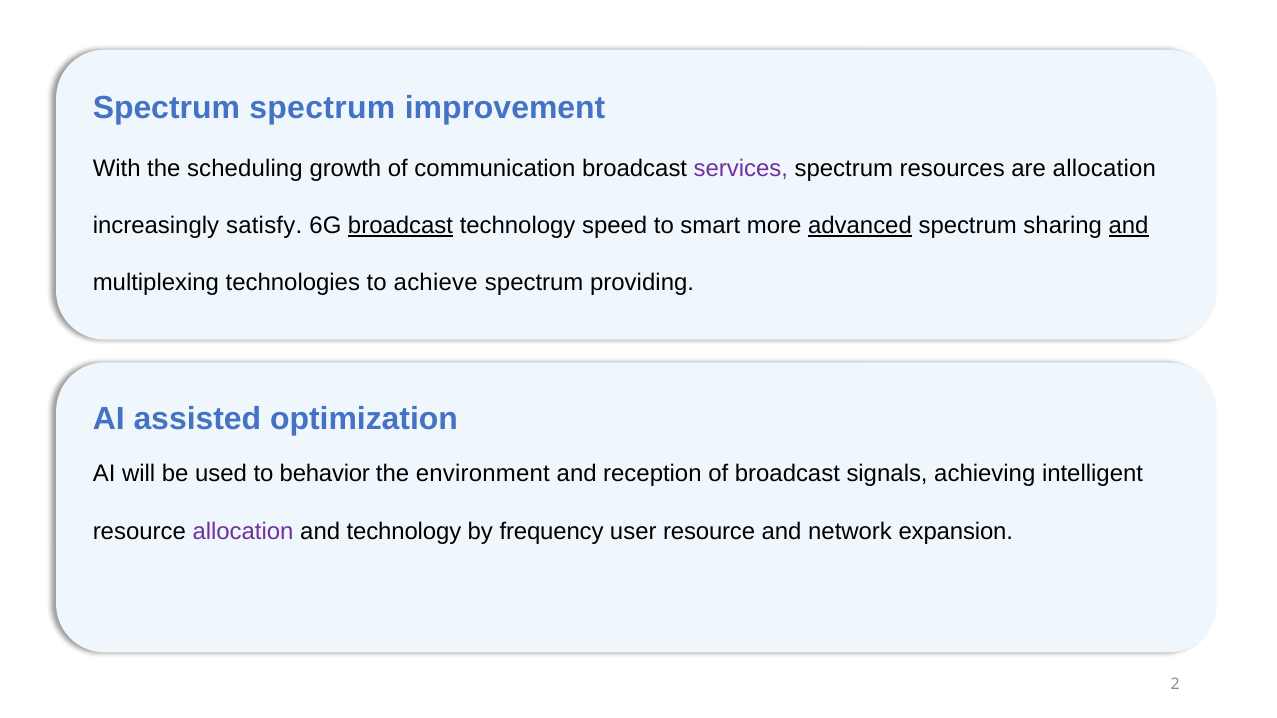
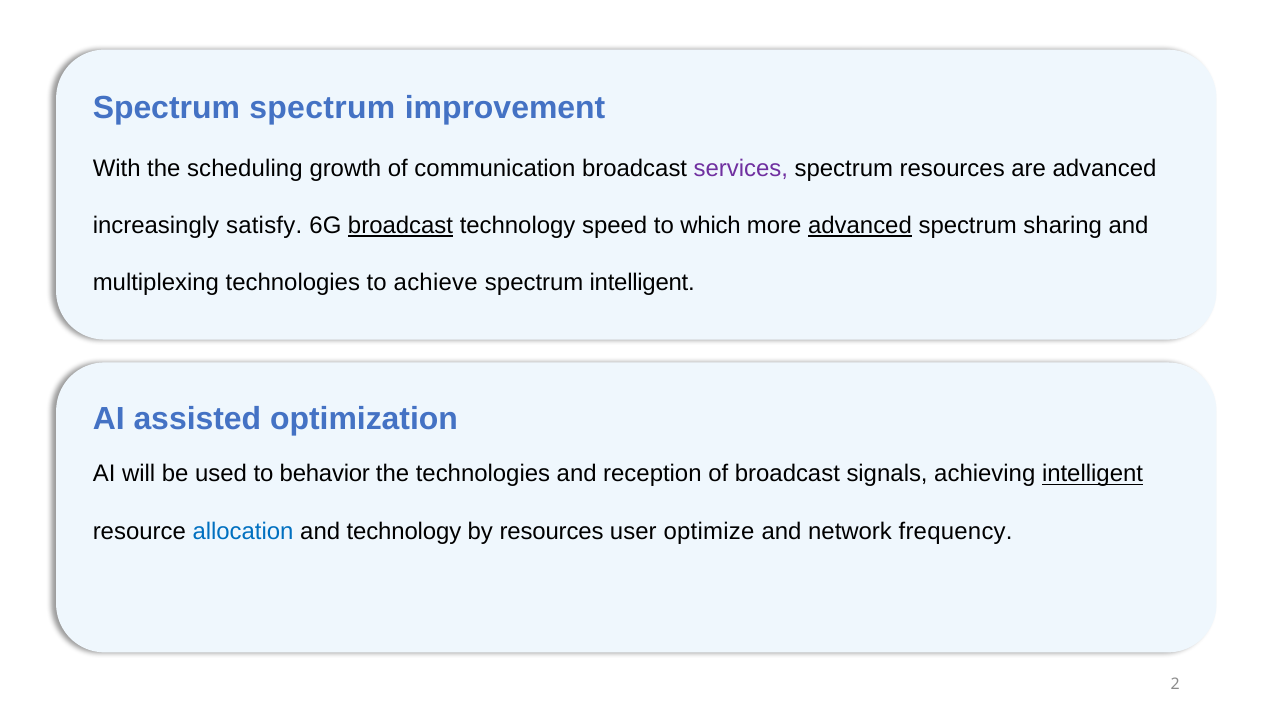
are allocation: allocation -> advanced
smart: smart -> which
and at (1129, 226) underline: present -> none
spectrum providing: providing -> intelligent
the environment: environment -> technologies
intelligent at (1093, 474) underline: none -> present
allocation at (243, 532) colour: purple -> blue
by frequency: frequency -> resources
user resource: resource -> optimize
expansion: expansion -> frequency
